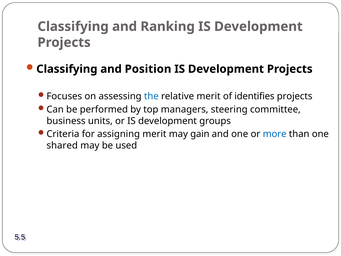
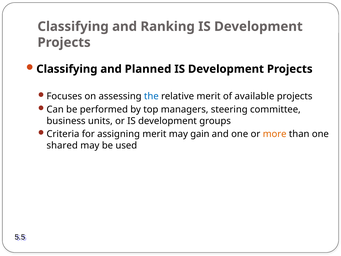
Position: Position -> Planned
identifies: identifies -> available
more colour: blue -> orange
